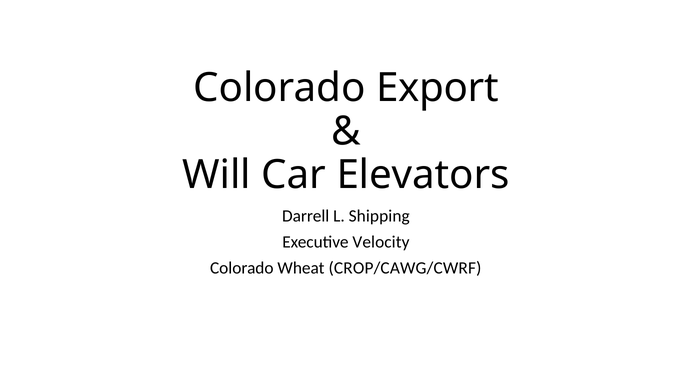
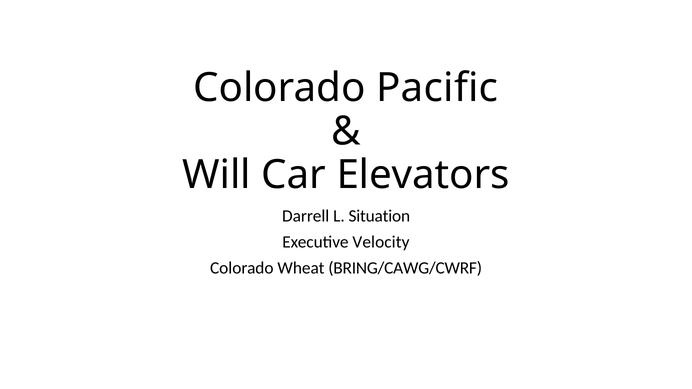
Export: Export -> Pacific
Shipping: Shipping -> Situation
CROP/CAWG/CWRF: CROP/CAWG/CWRF -> BRING/CAWG/CWRF
